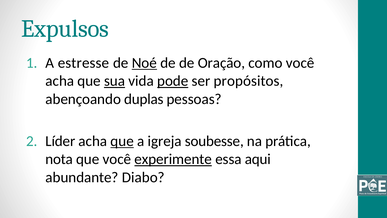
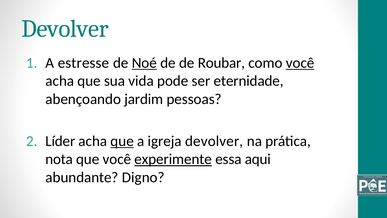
Expulsos at (65, 29): Expulsos -> Devolver
Oração: Oração -> Roubar
você at (300, 63) underline: none -> present
sua underline: present -> none
pode underline: present -> none
propósitos: propósitos -> eternidade
duplas: duplas -> jardim
igreja soubesse: soubesse -> devolver
Diabo: Diabo -> Digno
